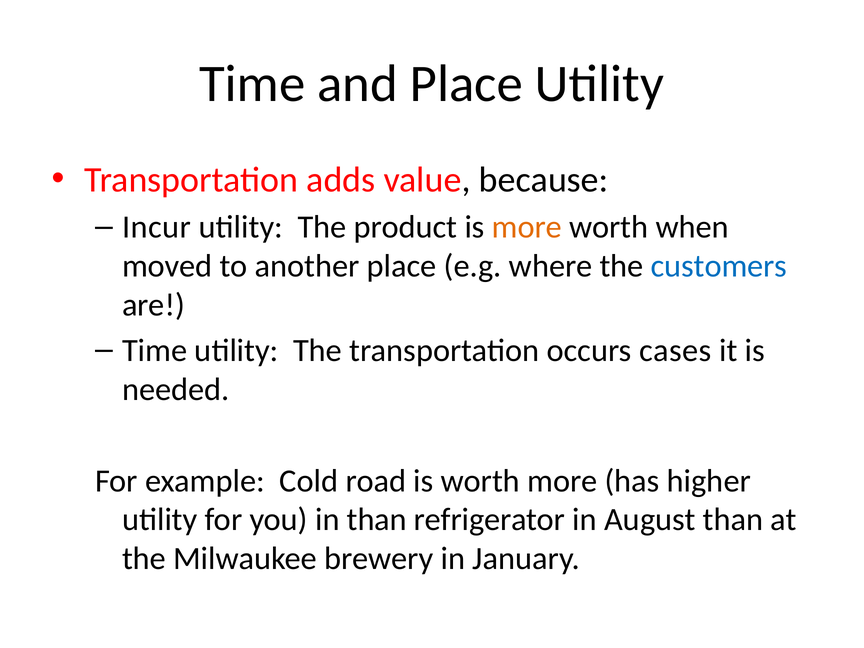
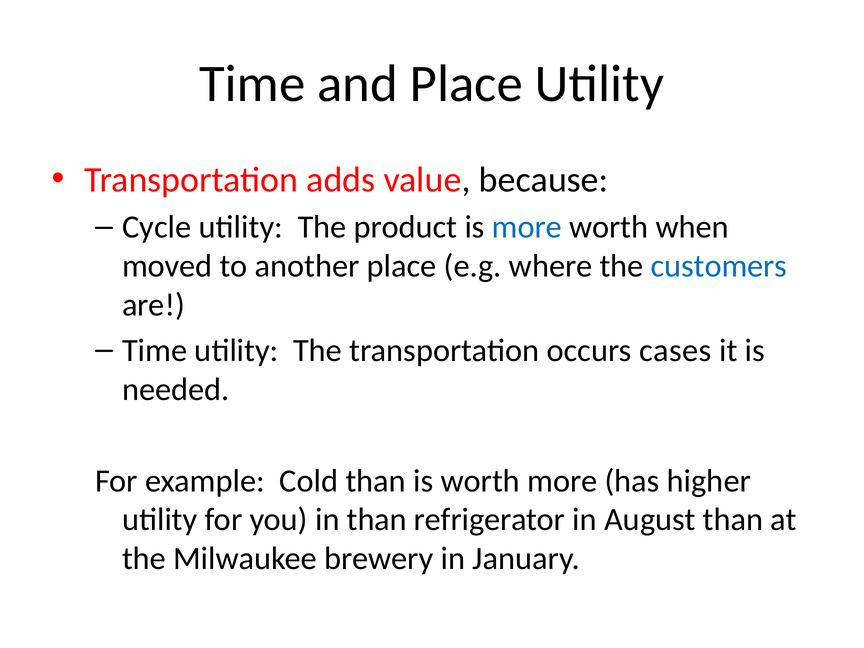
Incur: Incur -> Cycle
more at (527, 227) colour: orange -> blue
Cold road: road -> than
